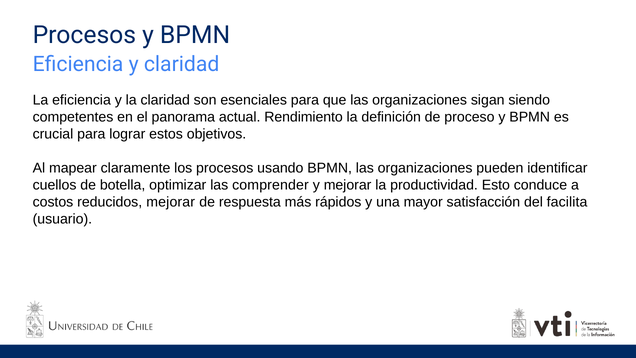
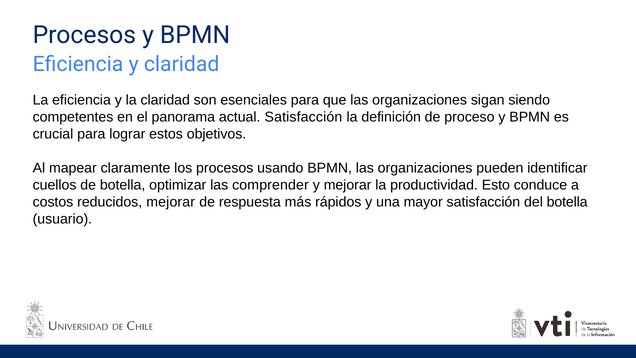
actual Rendimiento: Rendimiento -> Satisfacción
del facilita: facilita -> botella
